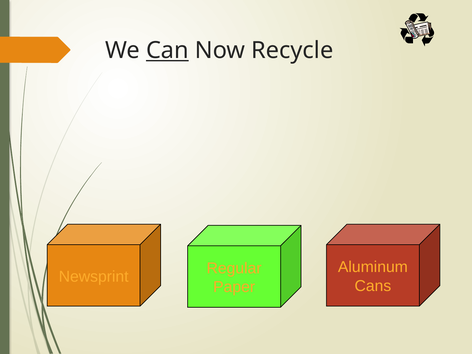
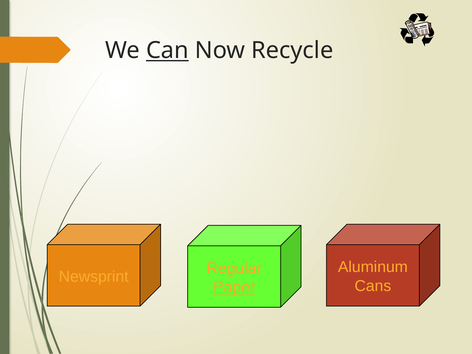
Paper underline: none -> present
